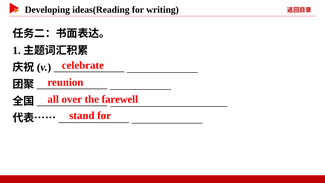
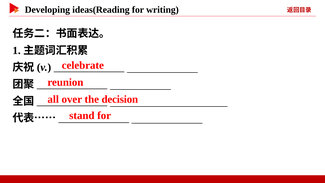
farewell: farewell -> decision
